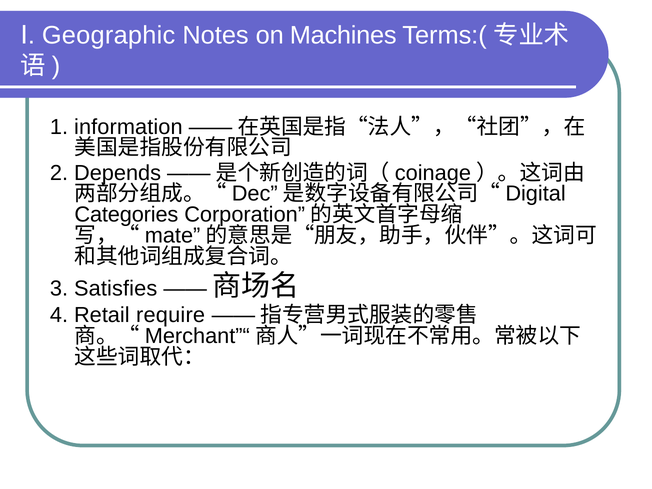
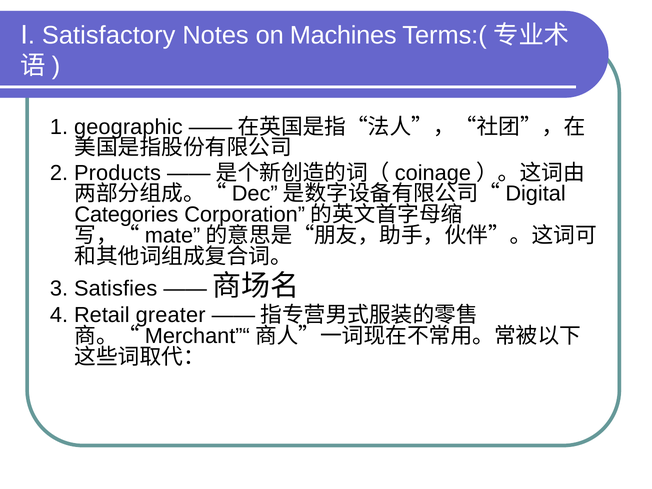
Geographic: Geographic -> Satisfactory
information: information -> geographic
Depends: Depends -> Products
require: require -> greater
